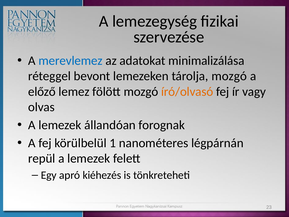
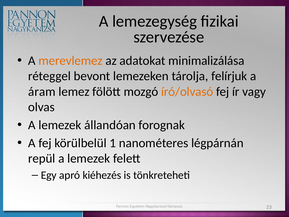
merevlemez colour: blue -> orange
tárolja mozgó: mozgó -> felírjuk
előző: előző -> áram
